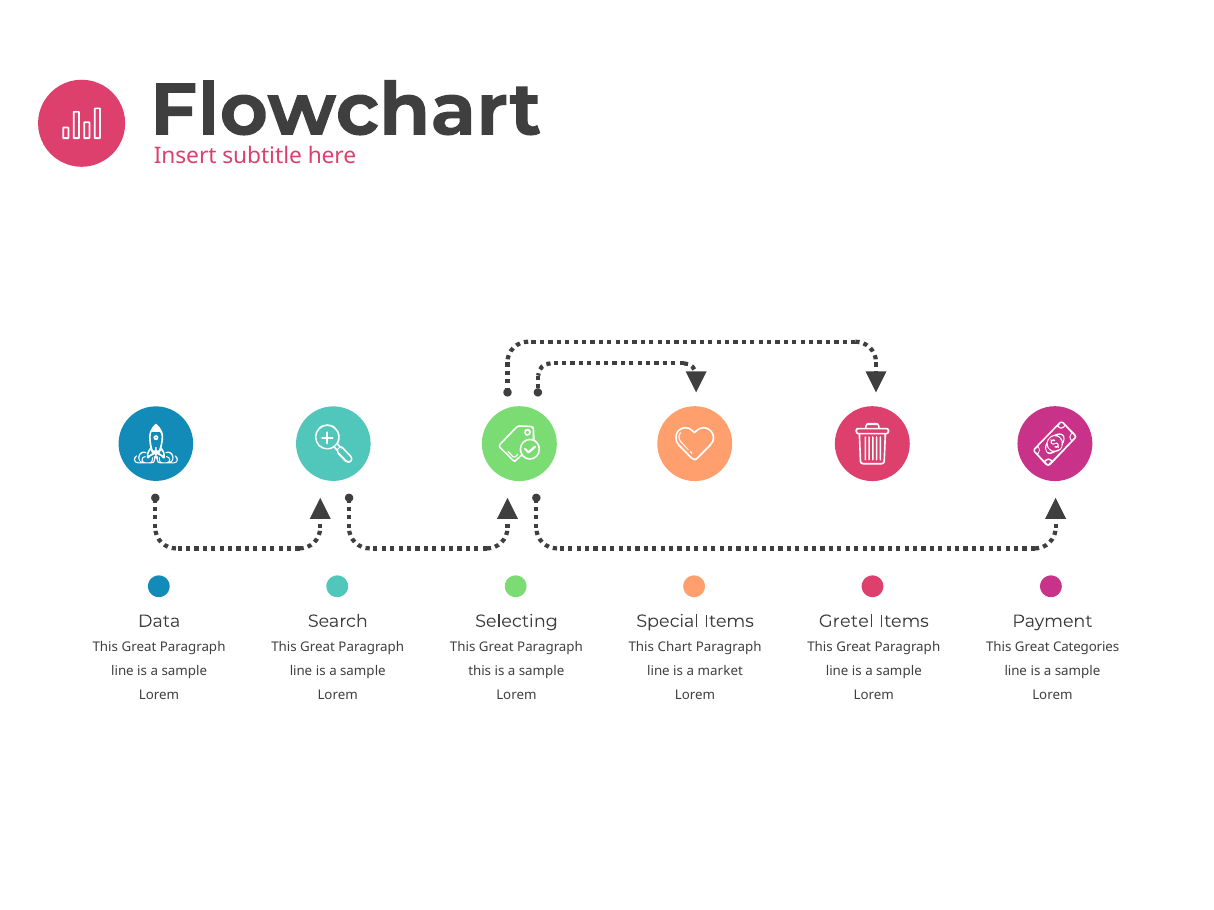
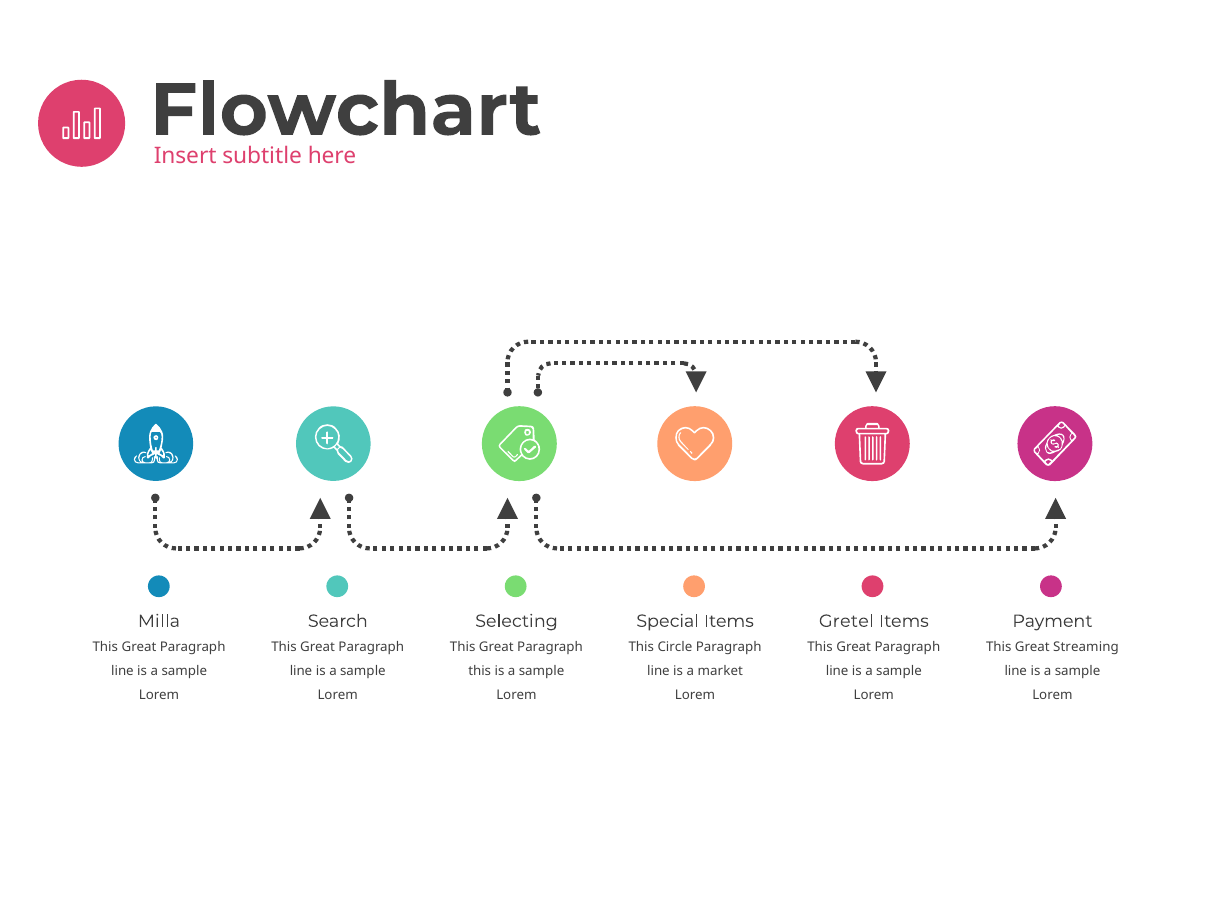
Data: Data -> Milla
Chart: Chart -> Circle
Categories: Categories -> Streaming
